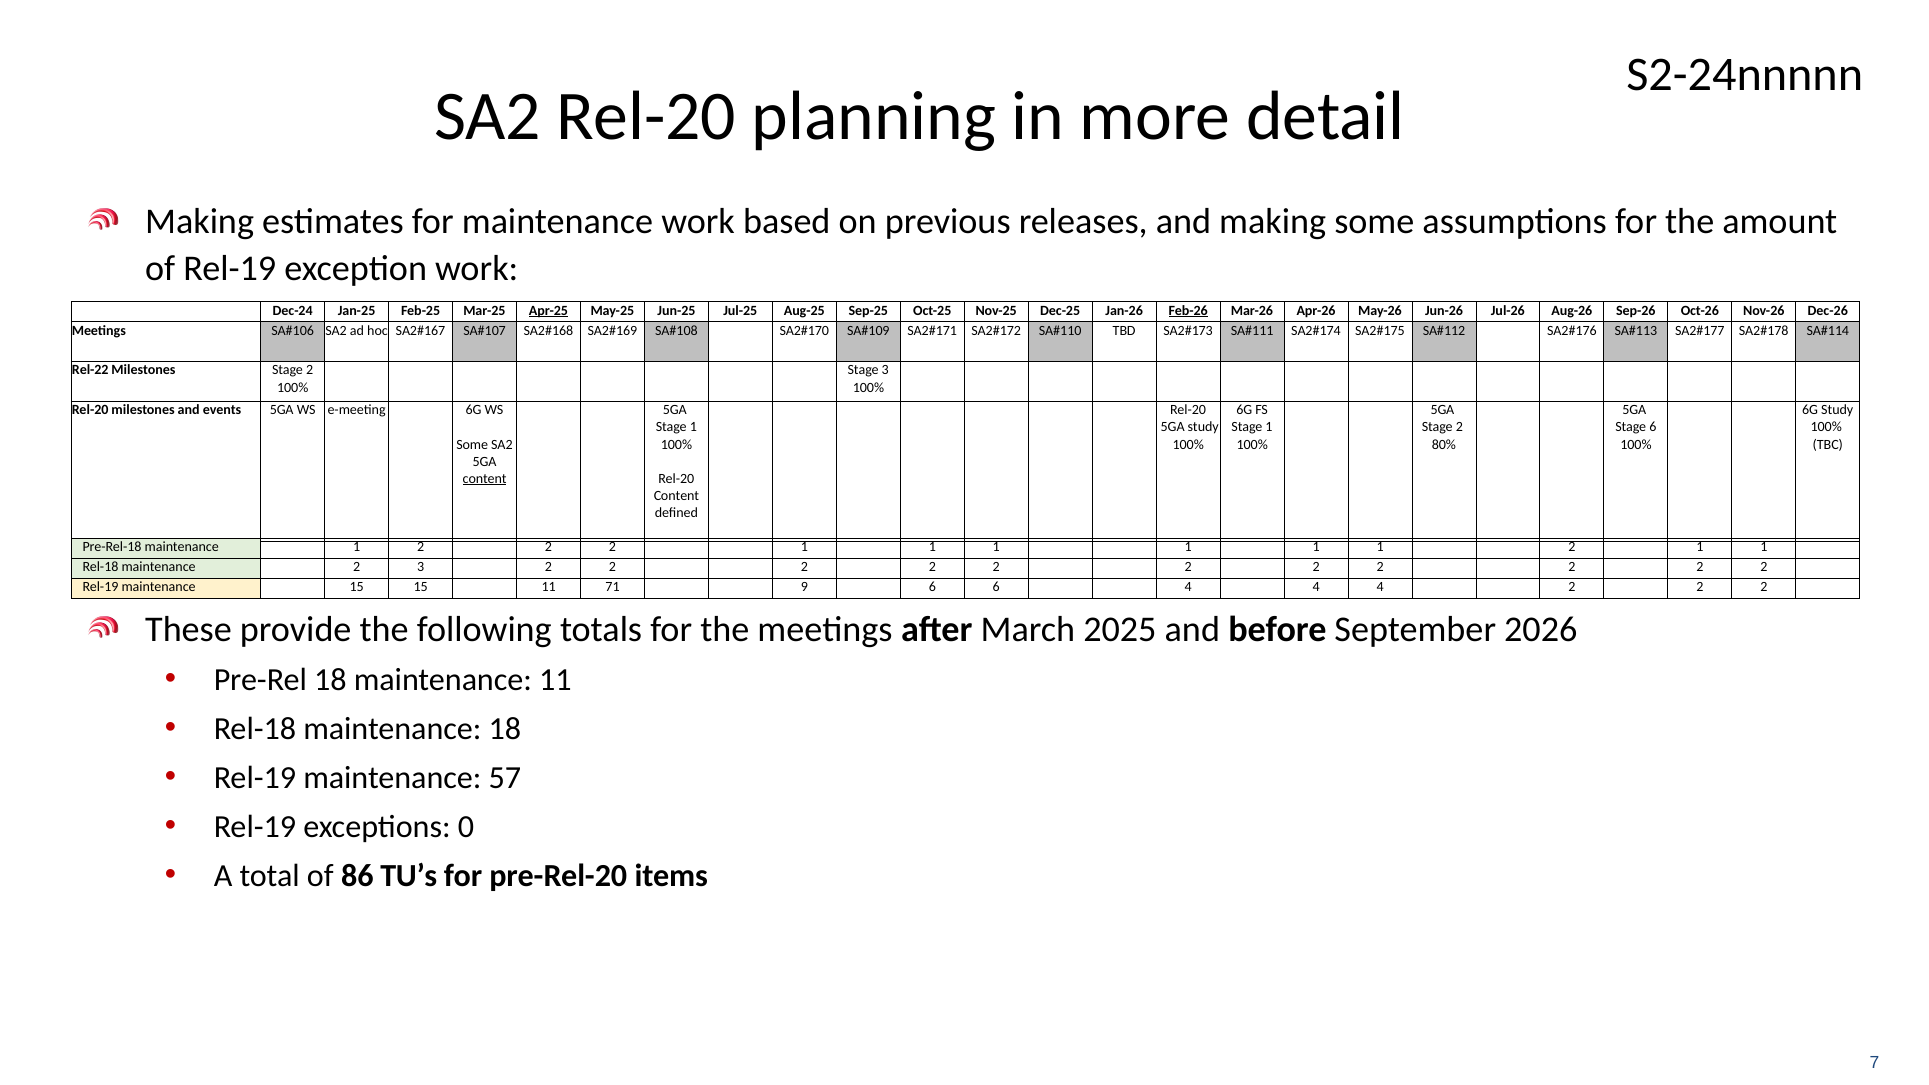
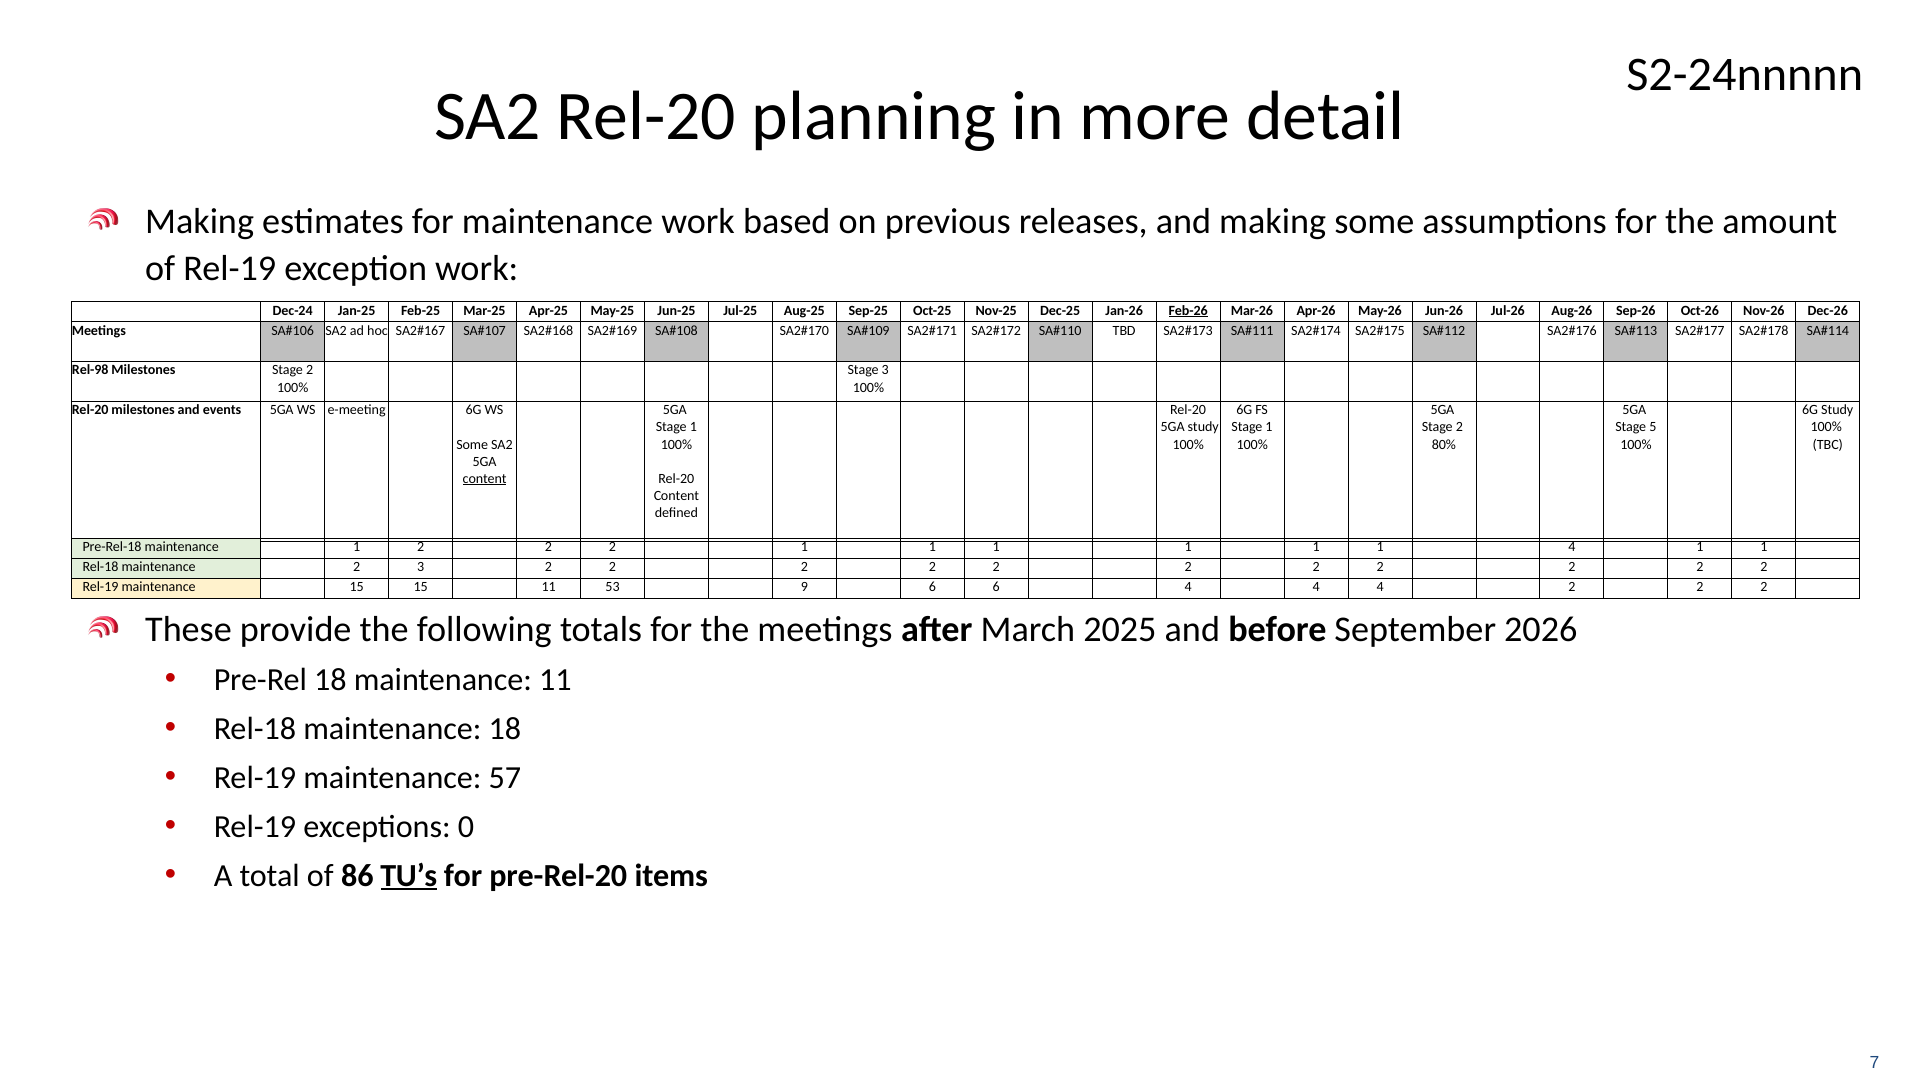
Apr-25 underline: present -> none
Rel-22: Rel-22 -> Rel-98
Stage 6: 6 -> 5
1 1 2: 2 -> 4
71: 71 -> 53
TU’s underline: none -> present
